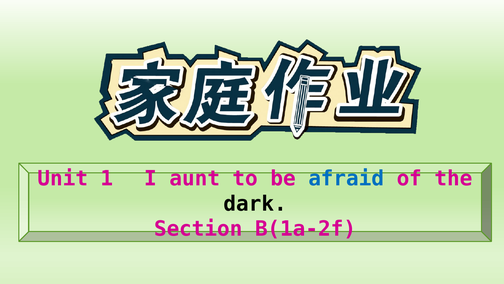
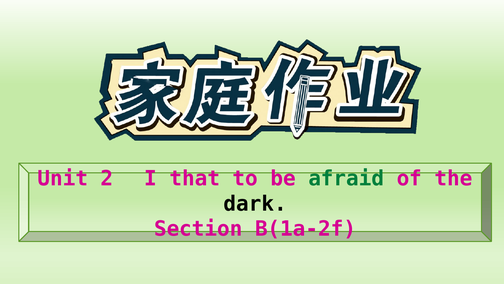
1: 1 -> 2
aunt: aunt -> that
afraid colour: blue -> green
